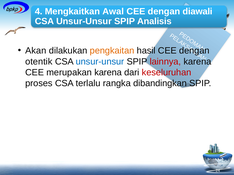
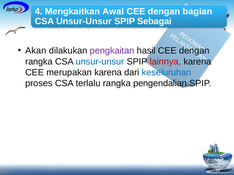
diawali: diawali -> bagian
Analisis: Analisis -> Sebagai
pengkaitan colour: orange -> purple
otentik at (39, 62): otentik -> rangka
keseluruhan colour: red -> blue
dibandingkan: dibandingkan -> pengendalian
